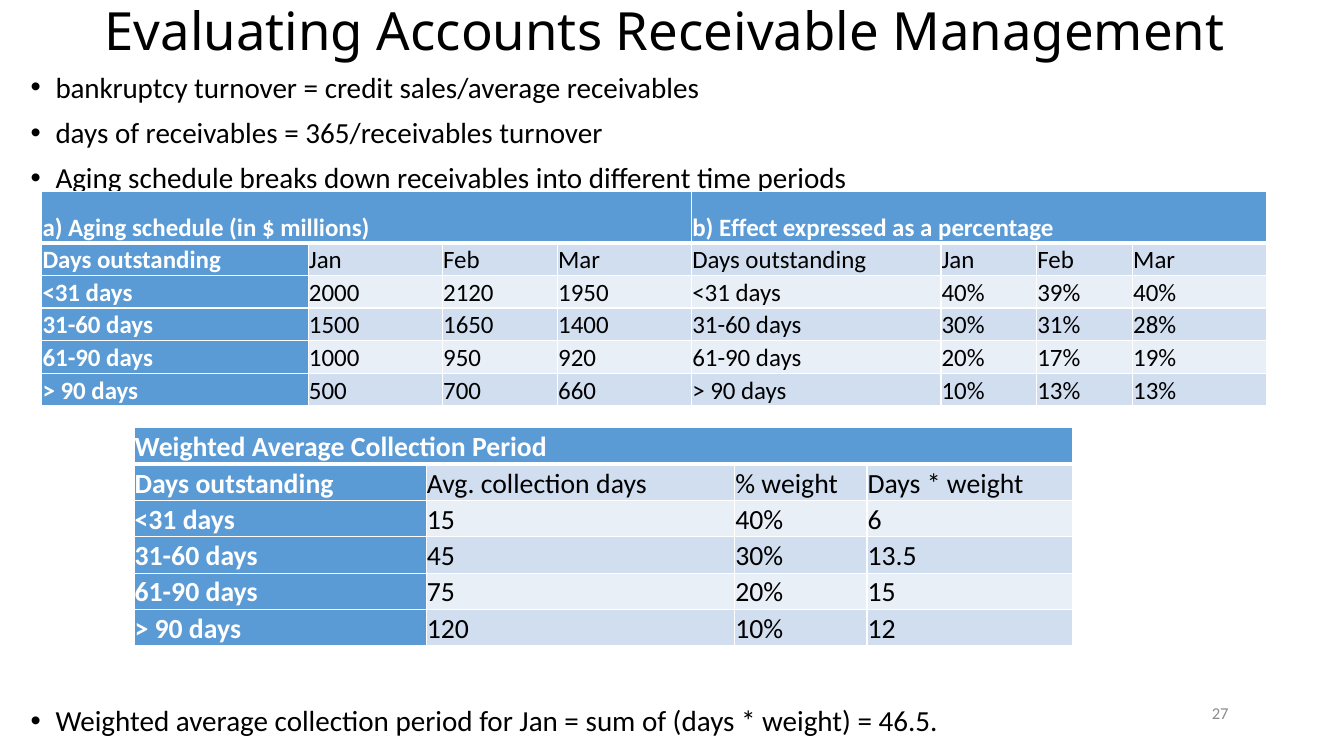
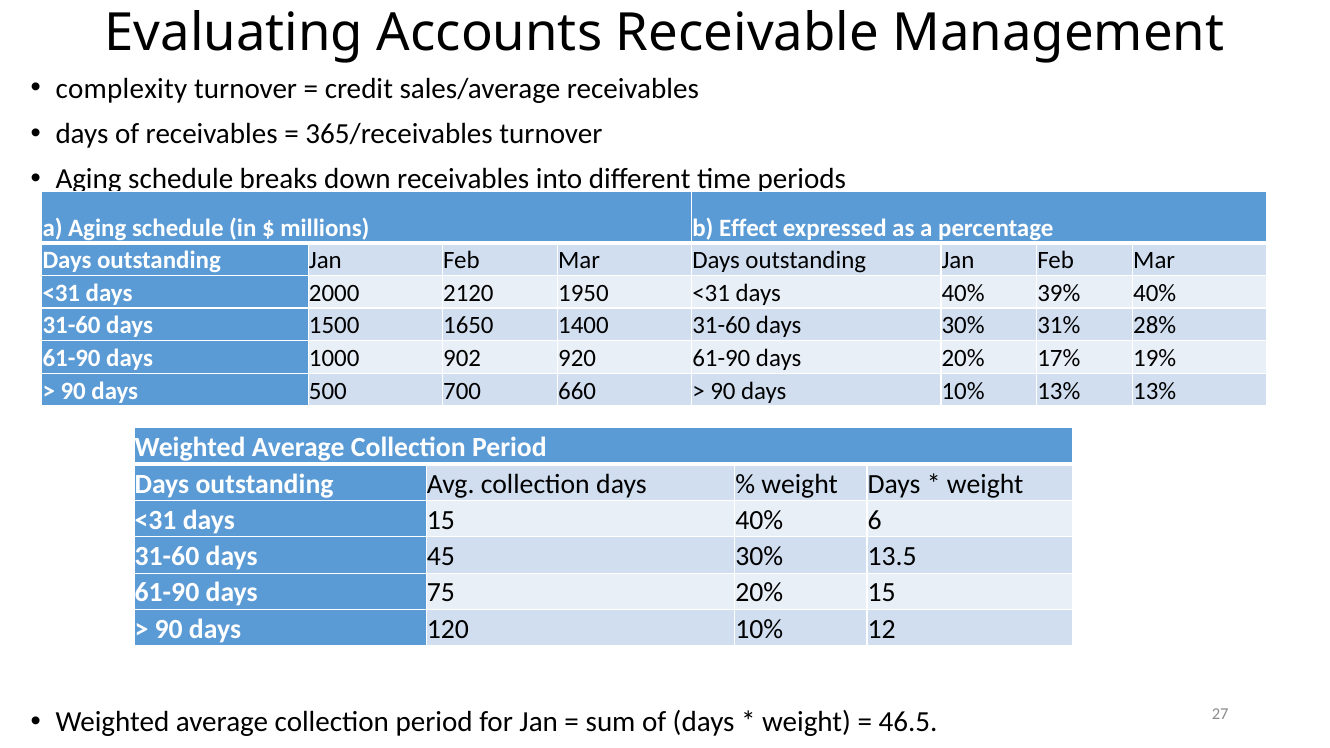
bankruptcy: bankruptcy -> complexity
950: 950 -> 902
